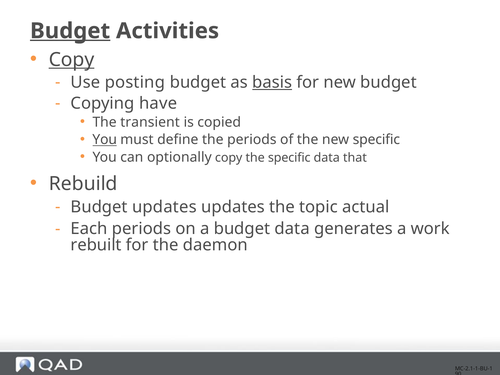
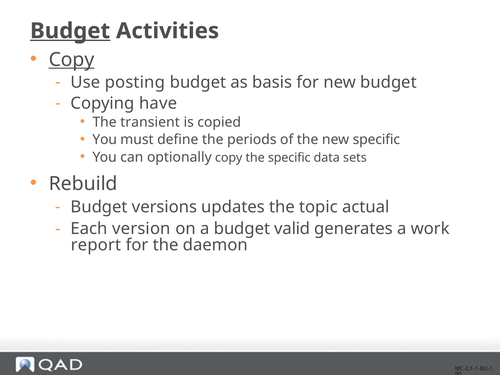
basis underline: present -> none
You at (105, 140) underline: present -> none
that: that -> sets
Budget updates: updates -> versions
Each periods: periods -> version
budget data: data -> valid
rebuilt: rebuilt -> report
